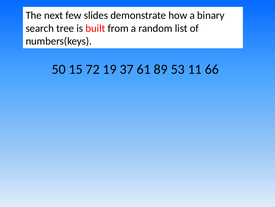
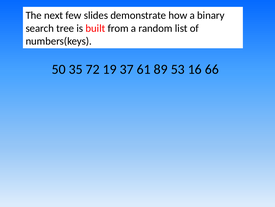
15: 15 -> 35
11: 11 -> 16
